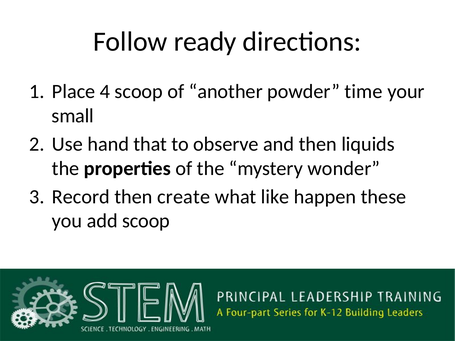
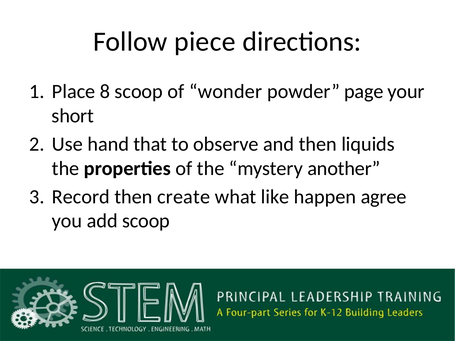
ready: ready -> piece
4: 4 -> 8
another: another -> wonder
time: time -> page
small: small -> short
wonder: wonder -> another
these: these -> agree
